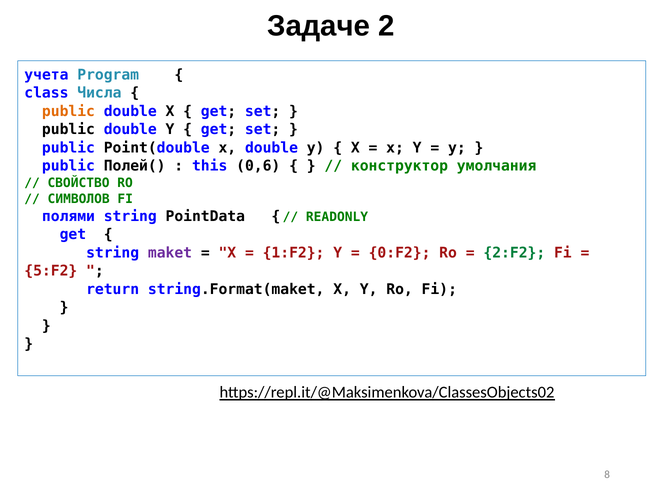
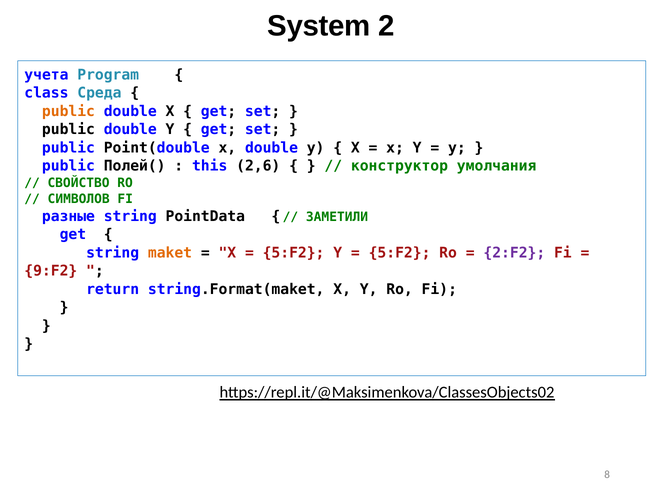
Задаче: Задаче -> System
Числа: Числа -> Среда
0,6: 0,6 -> 2,6
полями: полями -> разные
READONLY: READONLY -> ЗАМЕТИЛИ
maket colour: purple -> orange
1:F2 at (294, 253): 1:F2 -> 5:F2
0:F2 at (400, 253): 0:F2 -> 5:F2
2:F2 colour: green -> purple
5:F2: 5:F2 -> 9:F2
